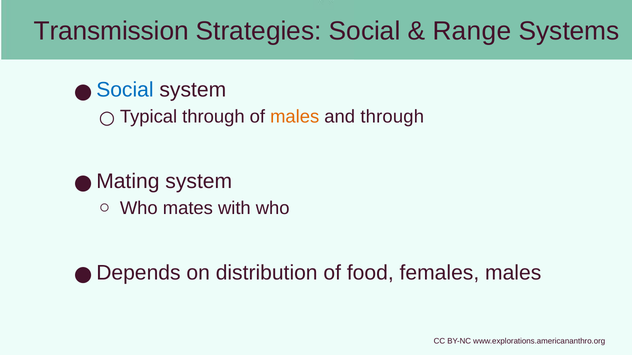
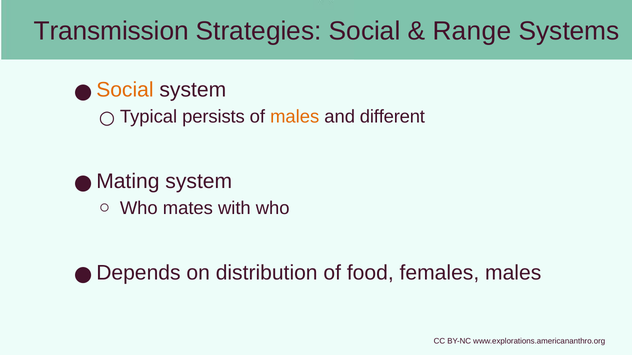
Social at (125, 90) colour: blue -> orange
Typical through: through -> persists
and through: through -> different
